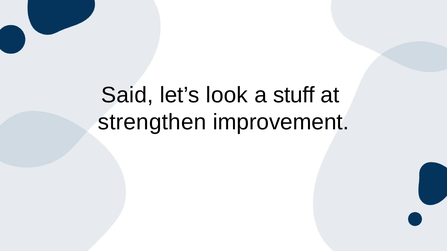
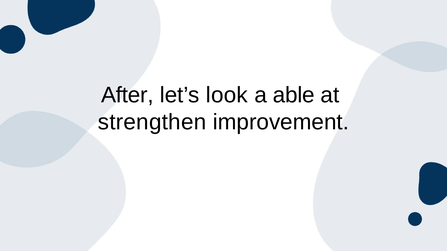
Said: Said -> After
stuff: stuff -> able
